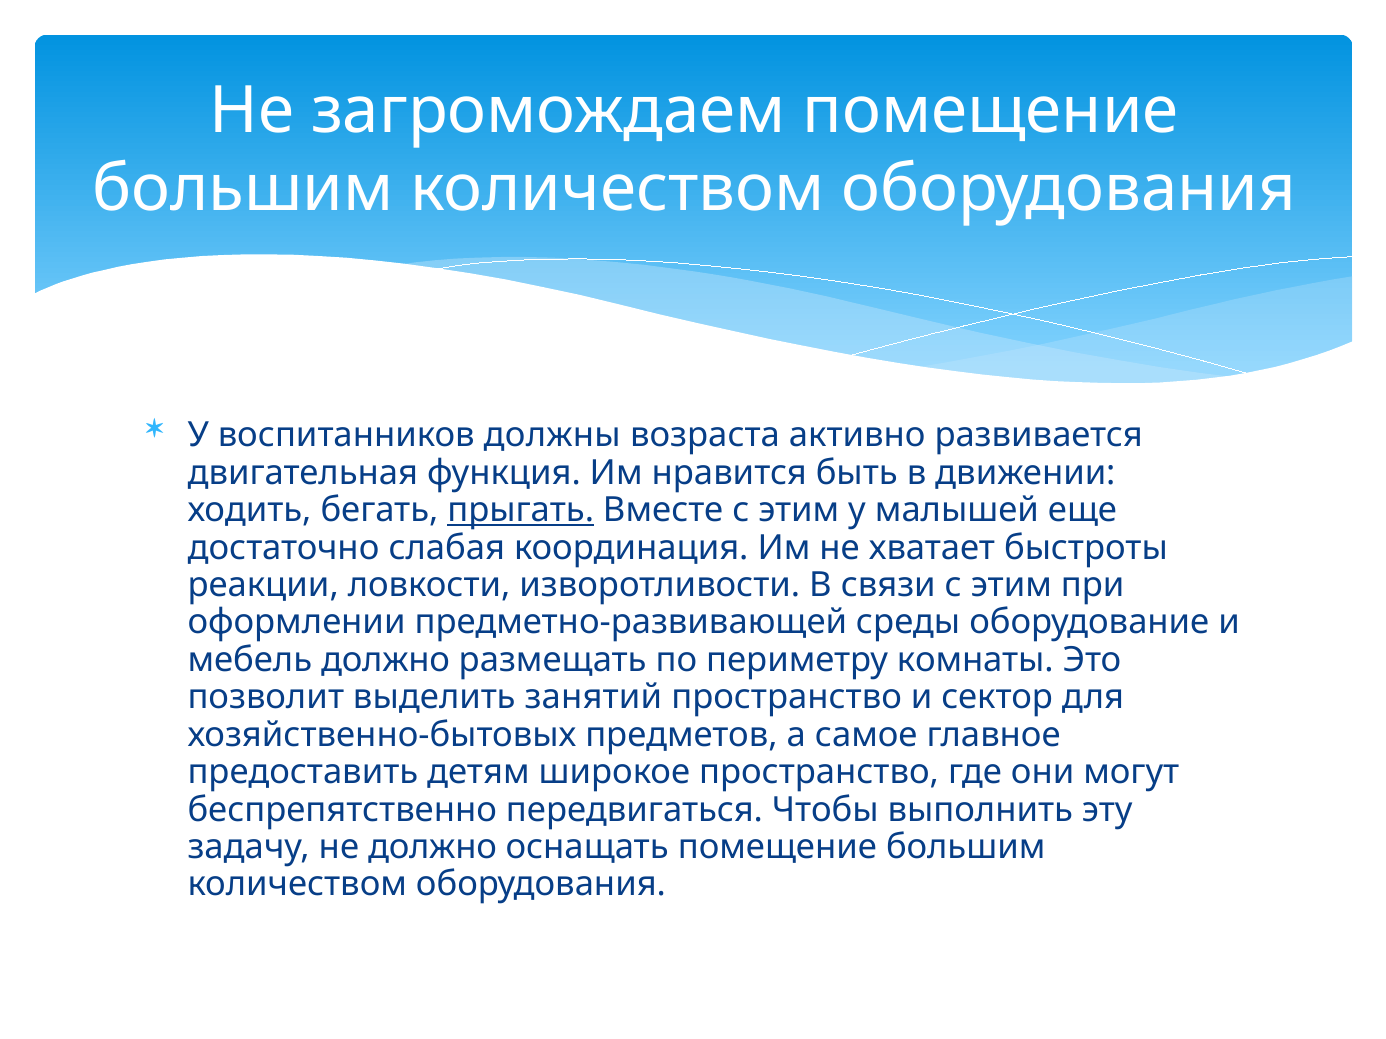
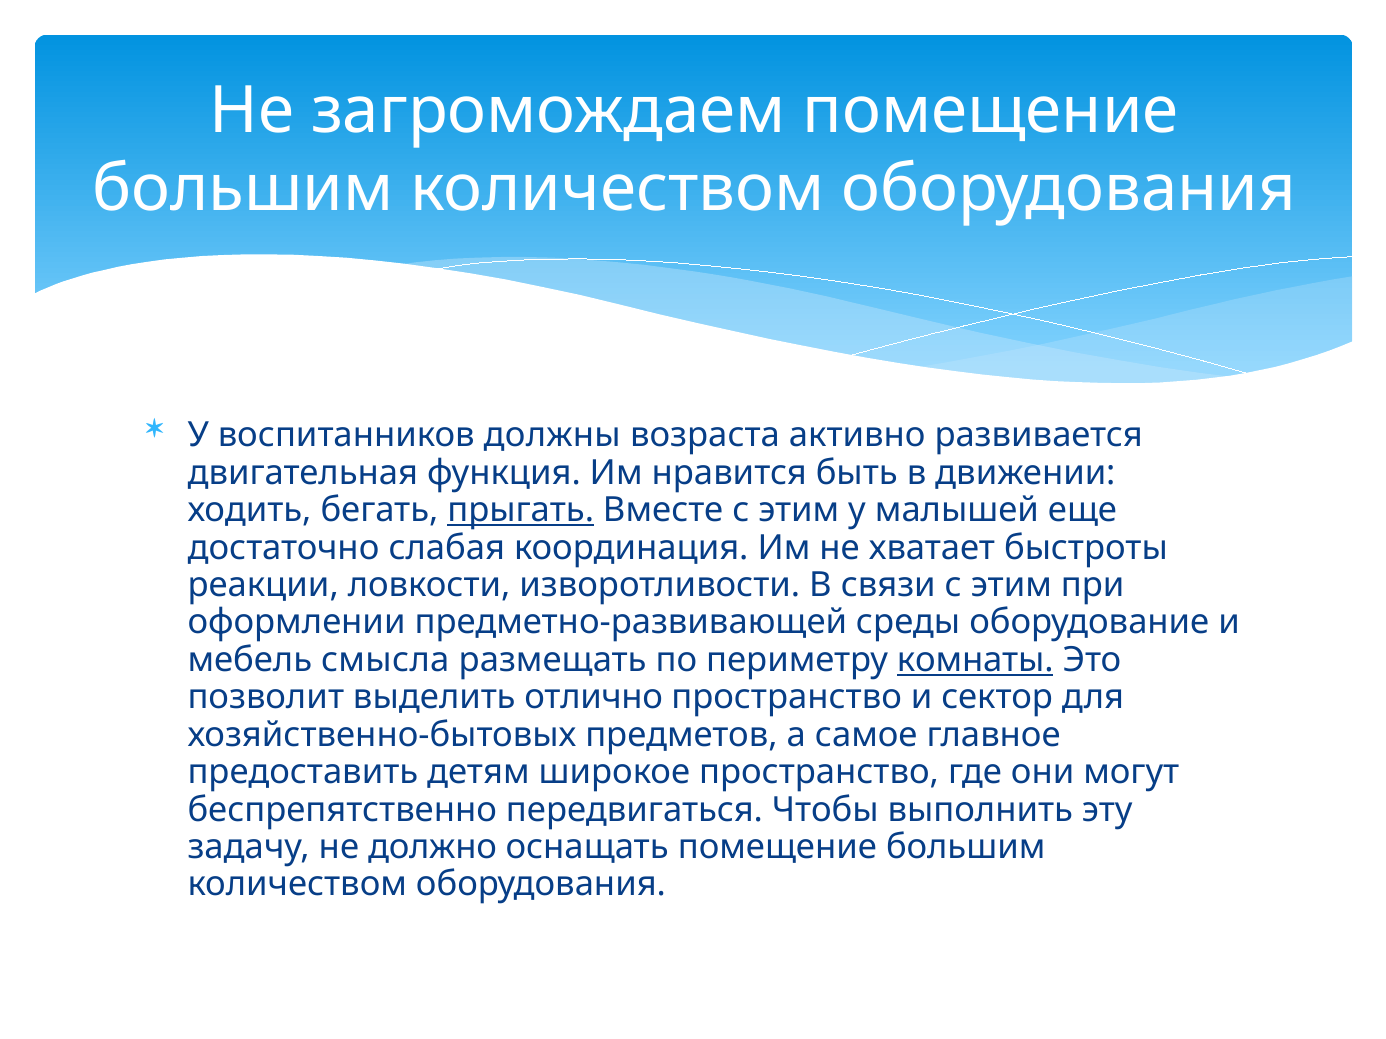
мебель должно: должно -> смысла
комнаты underline: none -> present
занятий: занятий -> отлично
